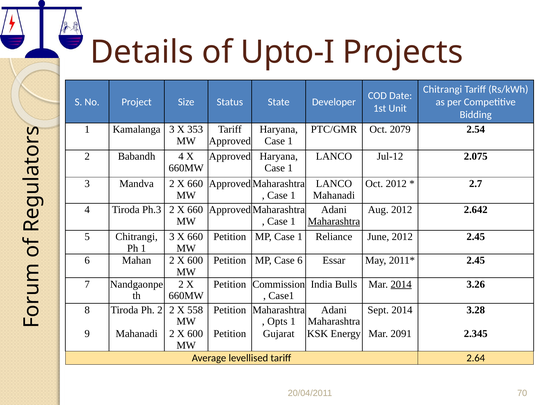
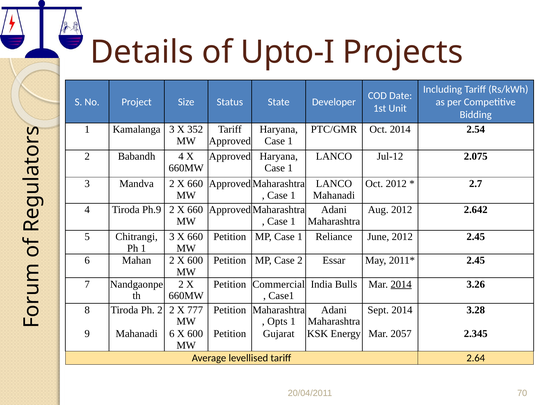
Chitrangi at (443, 89): Chitrangi -> Including
353: 353 -> 352
Oct 2079: 2079 -> 2014
Ph.3: Ph.3 -> Ph.9
Maharashtra at (334, 221) underline: present -> none
Case 6: 6 -> 2
Commission: Commission -> Commercial
558: 558 -> 777
Mahanadi 2: 2 -> 6
2091: 2091 -> 2057
